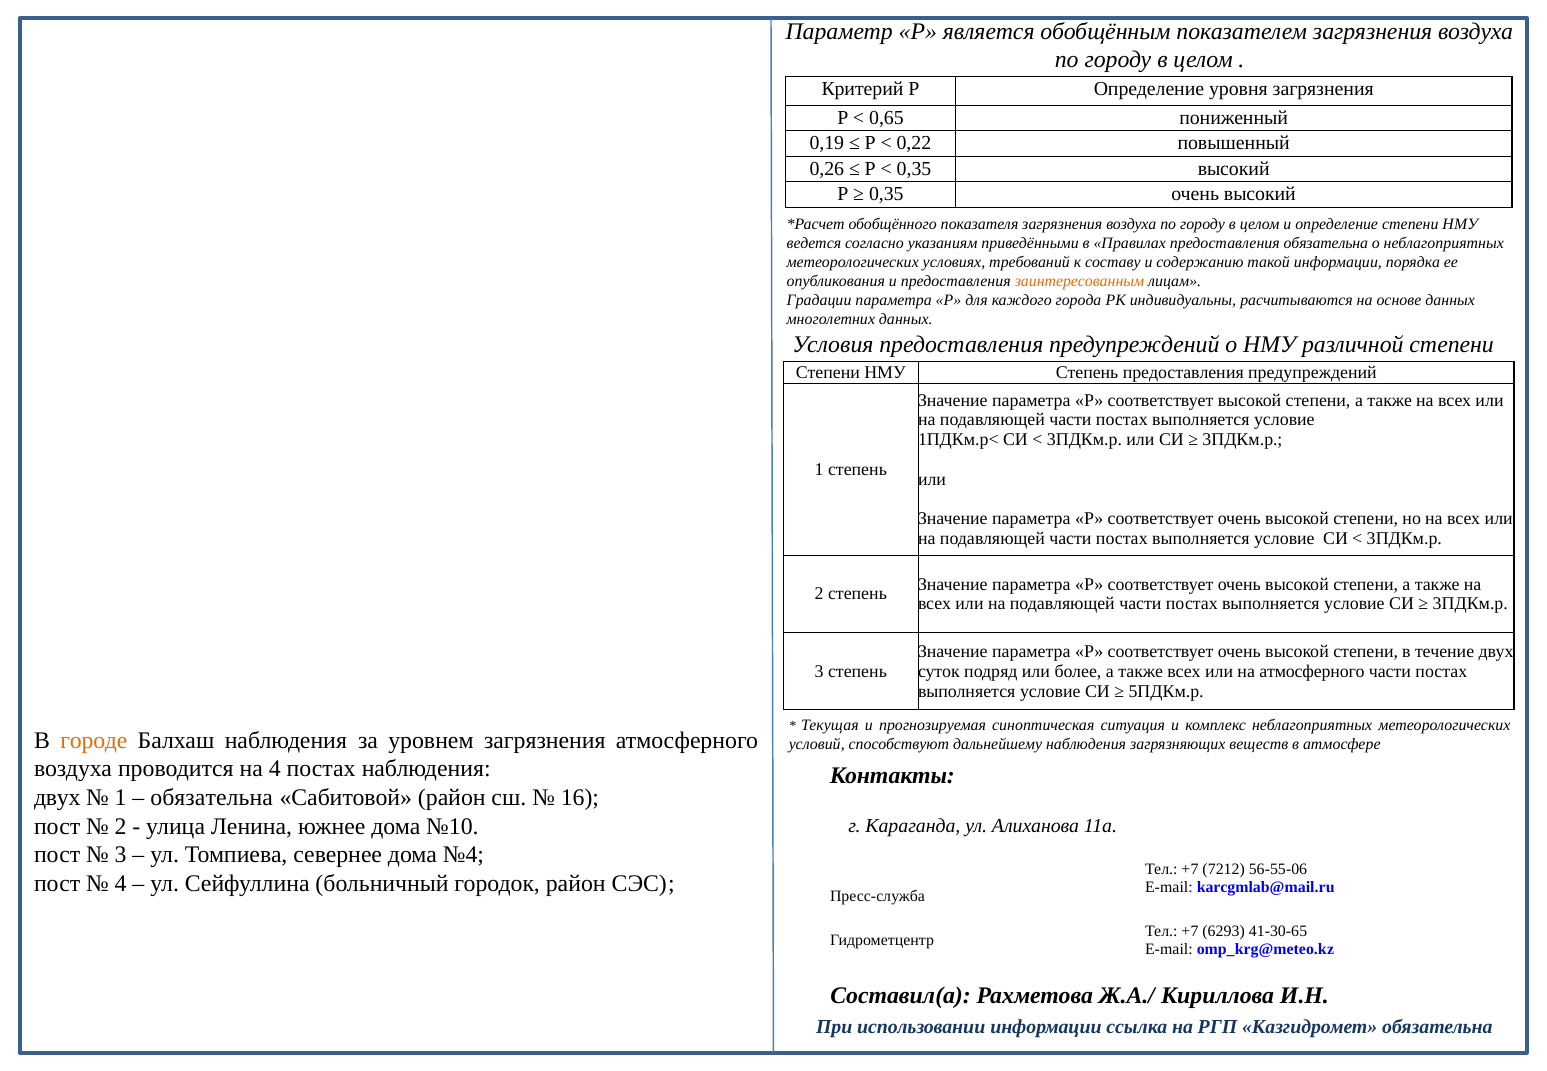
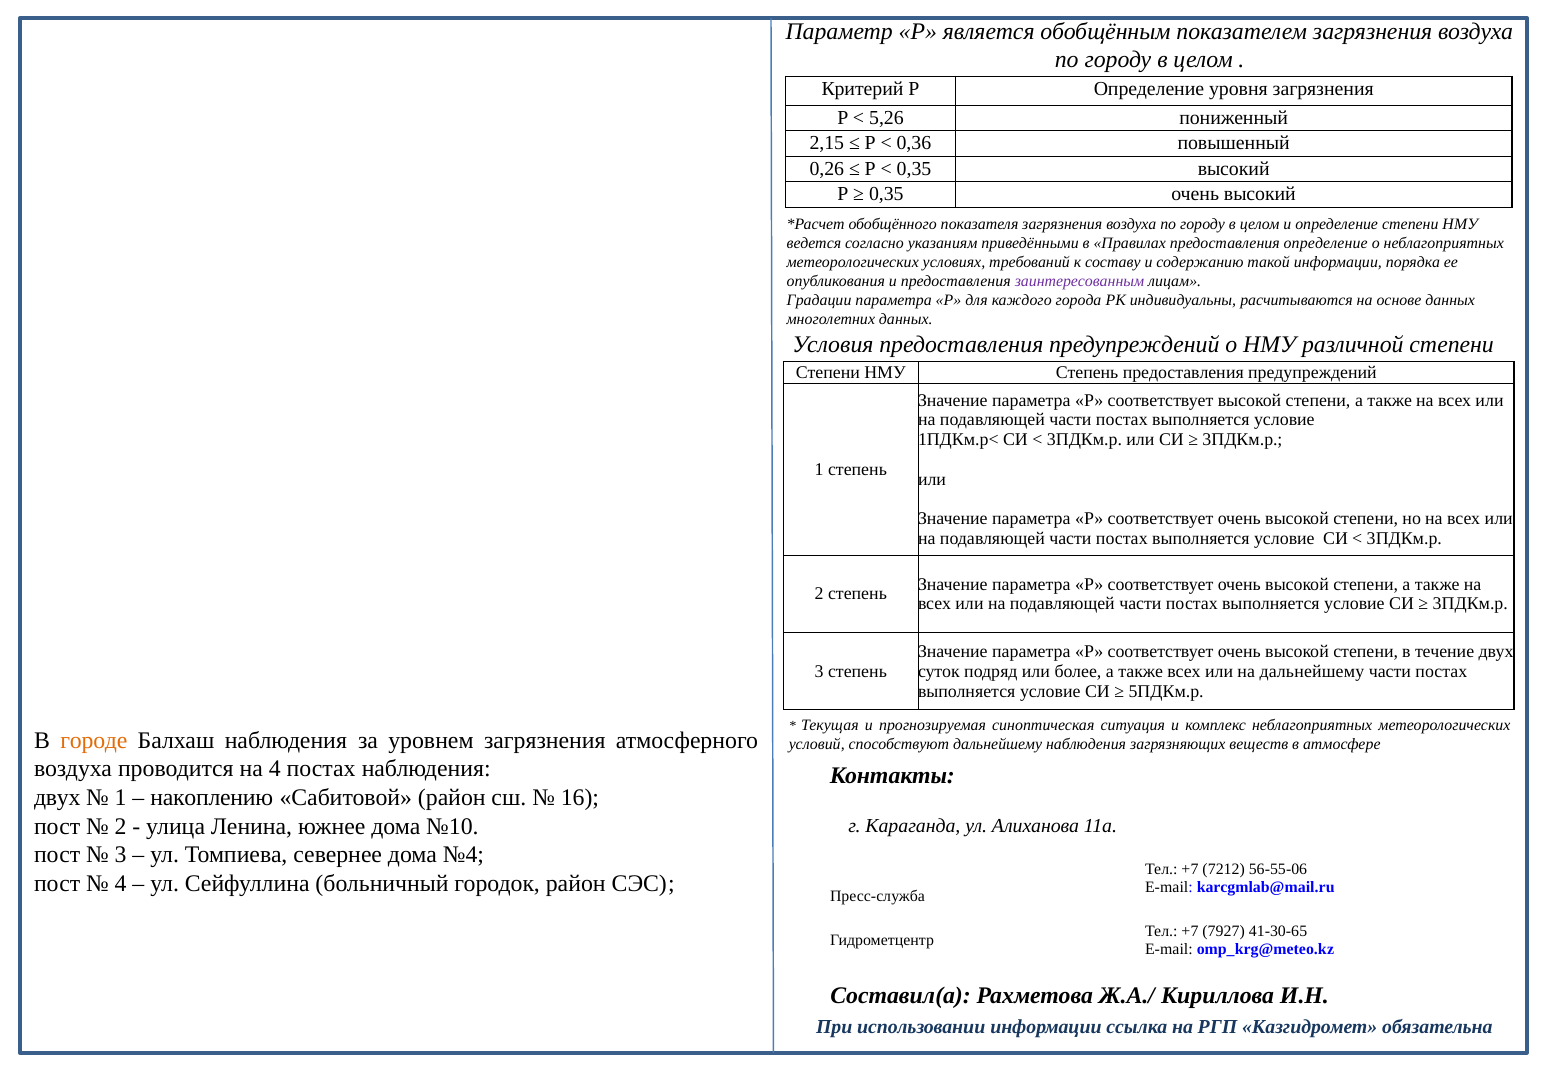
0,65: 0,65 -> 5,26
0,19: 0,19 -> 2,15
0,22: 0,22 -> 0,36
предоставления обязательна: обязательна -> определение
заинтересованным colour: orange -> purple
на атмосферного: атмосферного -> дальнейшему
обязательна at (212, 798): обязательна -> накоплению
6293: 6293 -> 7927
